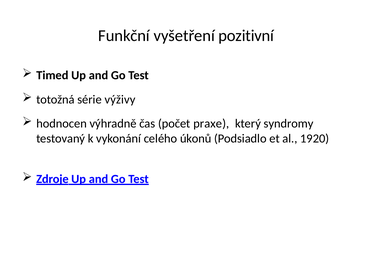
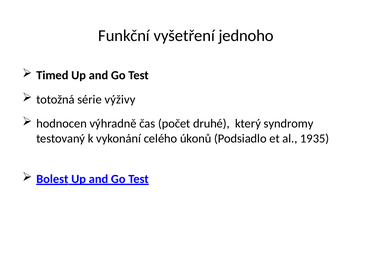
pozitivní: pozitivní -> jednoho
praxe: praxe -> druhé
1920: 1920 -> 1935
Zdroje: Zdroje -> Bolest
